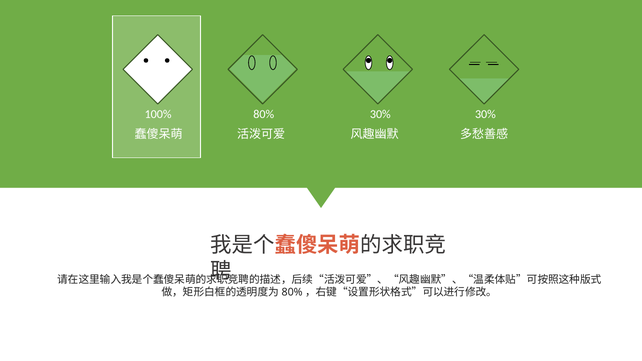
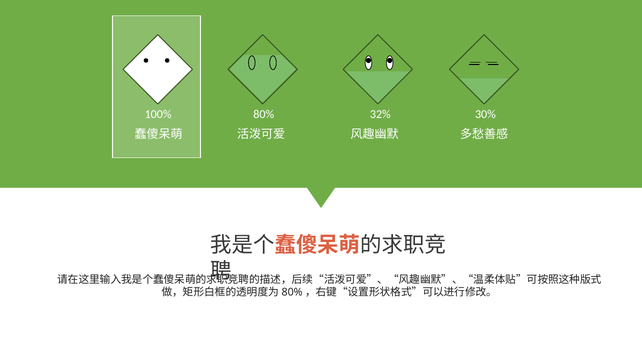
80% 30%: 30% -> 32%
